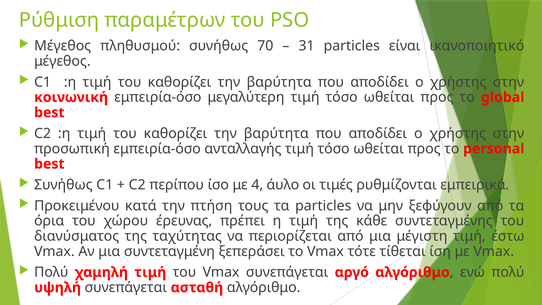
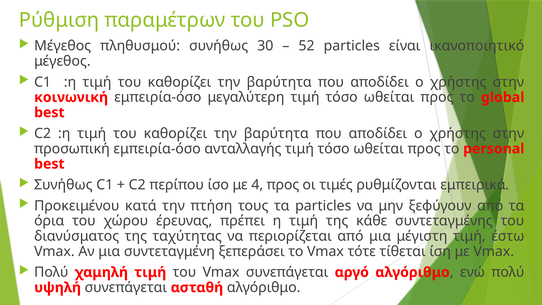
70: 70 -> 30
31: 31 -> 52
4 άυλο: άυλο -> προς
